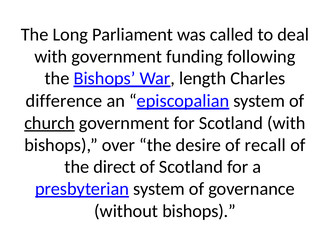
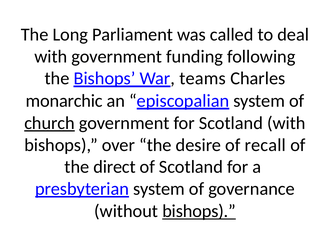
length: length -> teams
difference: difference -> monarchic
bishops at (199, 212) underline: none -> present
